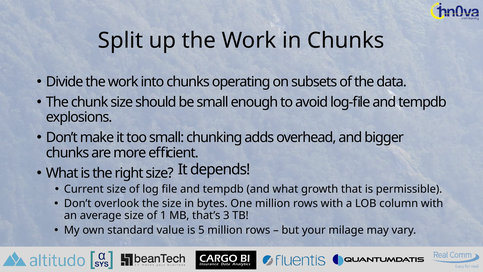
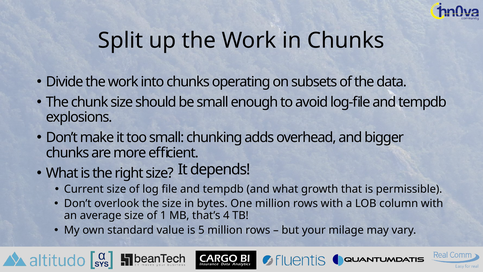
3: 3 -> 4
